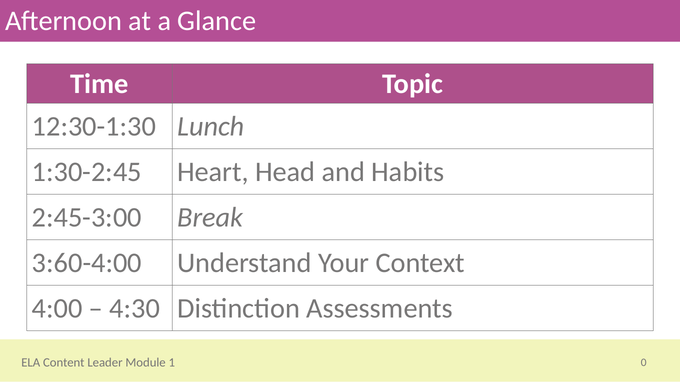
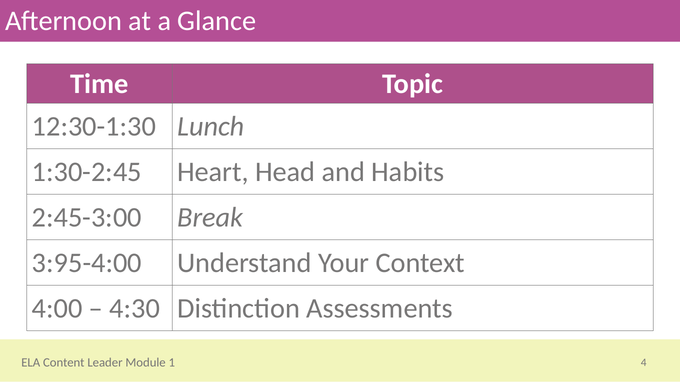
3:60-4:00: 3:60-4:00 -> 3:95-4:00
0: 0 -> 4
